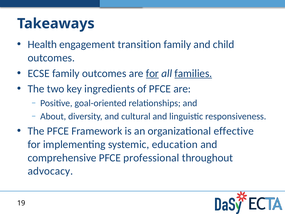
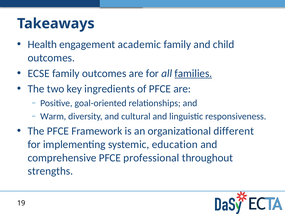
transition: transition -> academic
for at (152, 73) underline: present -> none
About: About -> Warm
effective: effective -> different
advocacy: advocacy -> strengths
